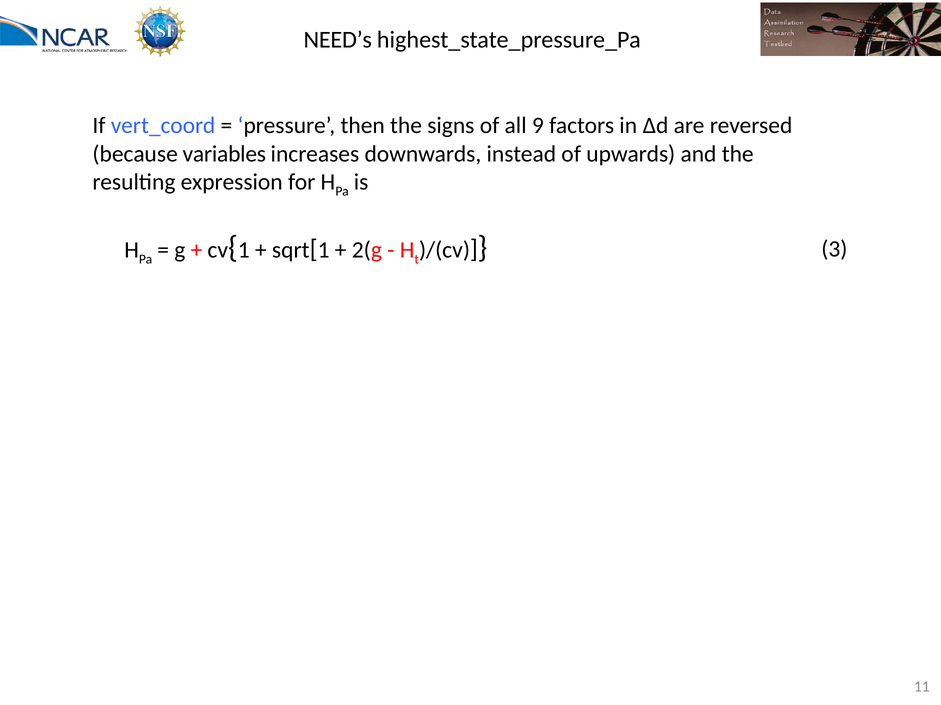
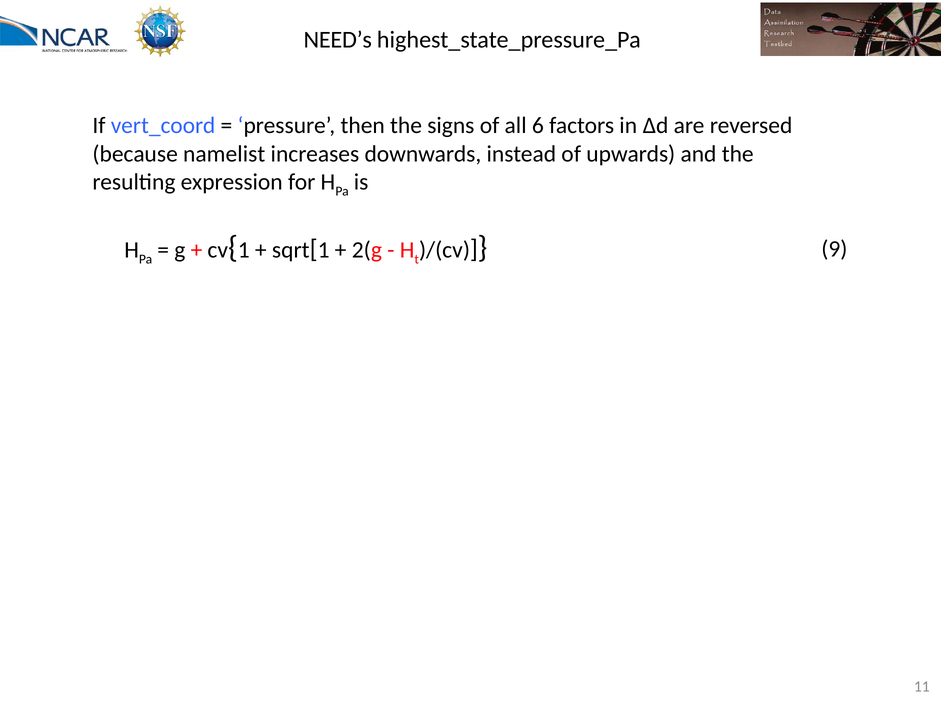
9: 9 -> 6
variables: variables -> namelist
3: 3 -> 9
